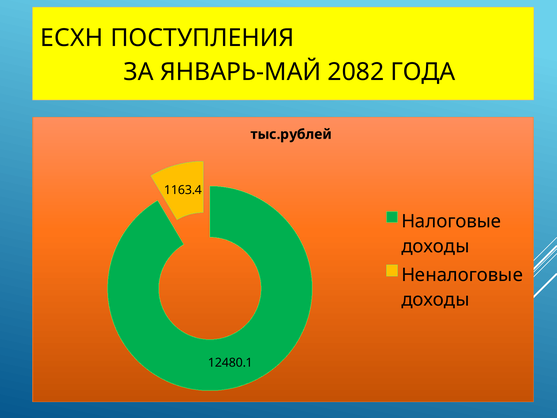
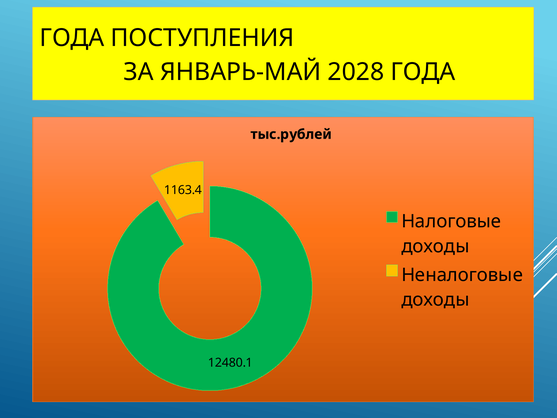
ЕСХН at (72, 38): ЕСХН -> ГОДА
2082: 2082 -> 2028
